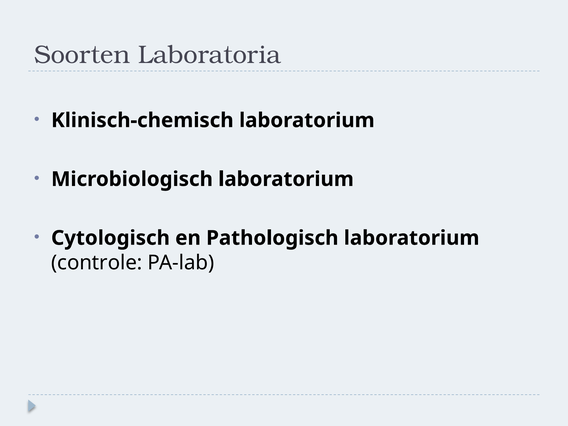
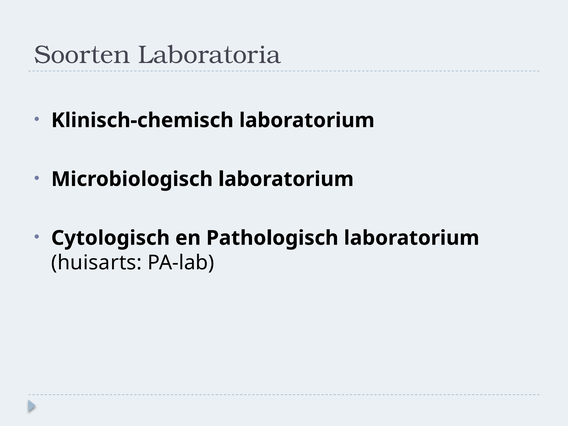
controle: controle -> huisarts
